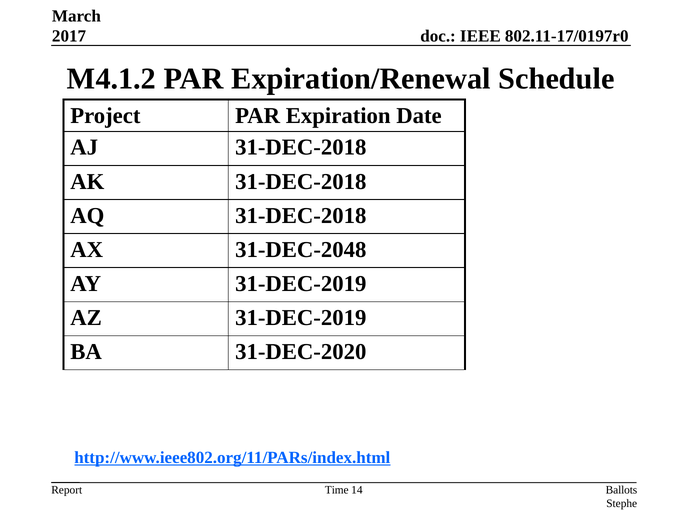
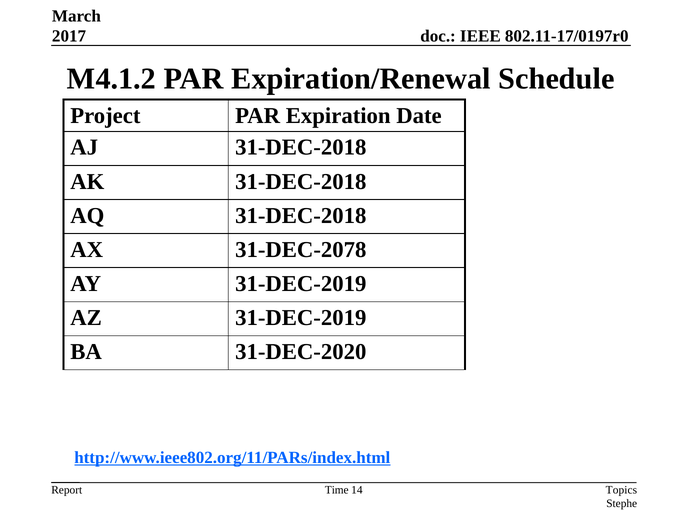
31-DEC-2048: 31-DEC-2048 -> 31-DEC-2078
Ballots: Ballots -> Topics
